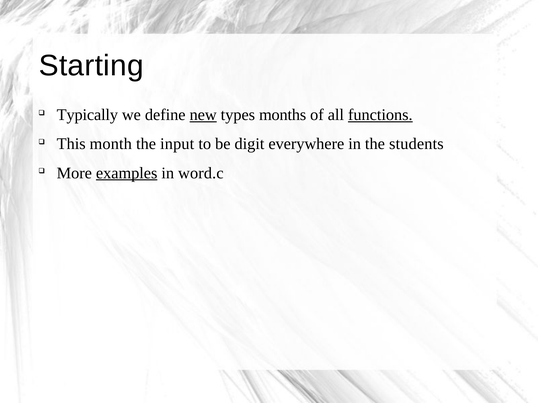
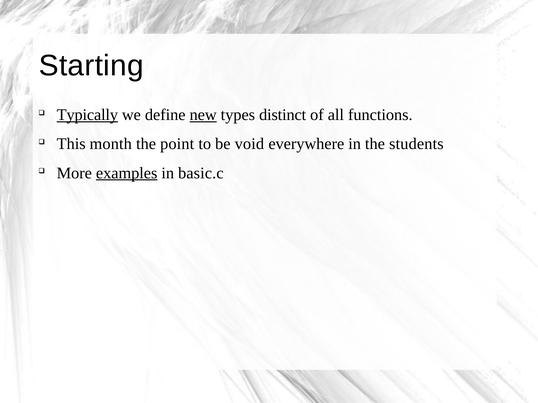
Typically underline: none -> present
months: months -> distinct
functions underline: present -> none
input: input -> point
digit: digit -> void
word.c: word.c -> basic.c
